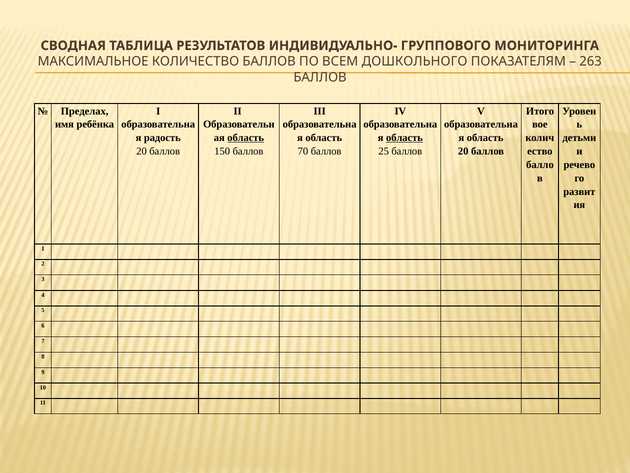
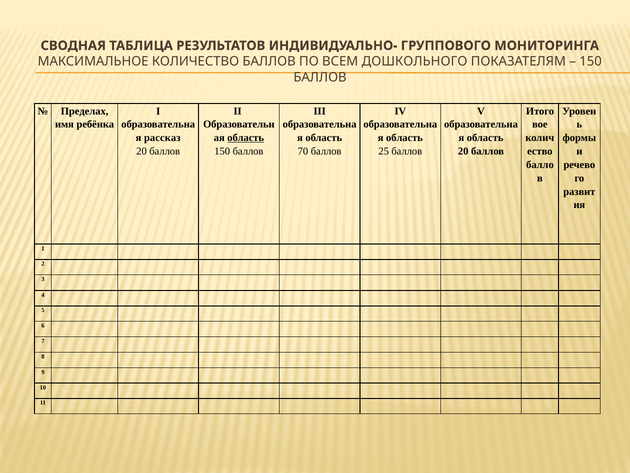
263 at (591, 61): 263 -> 150
радость: радость -> рассказ
область at (404, 138) underline: present -> none
детьми: детьми -> формы
